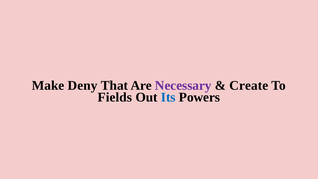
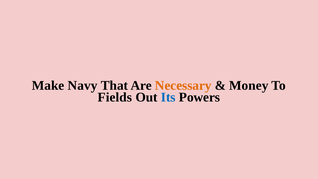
Deny: Deny -> Navy
Necessary colour: purple -> orange
Create: Create -> Money
